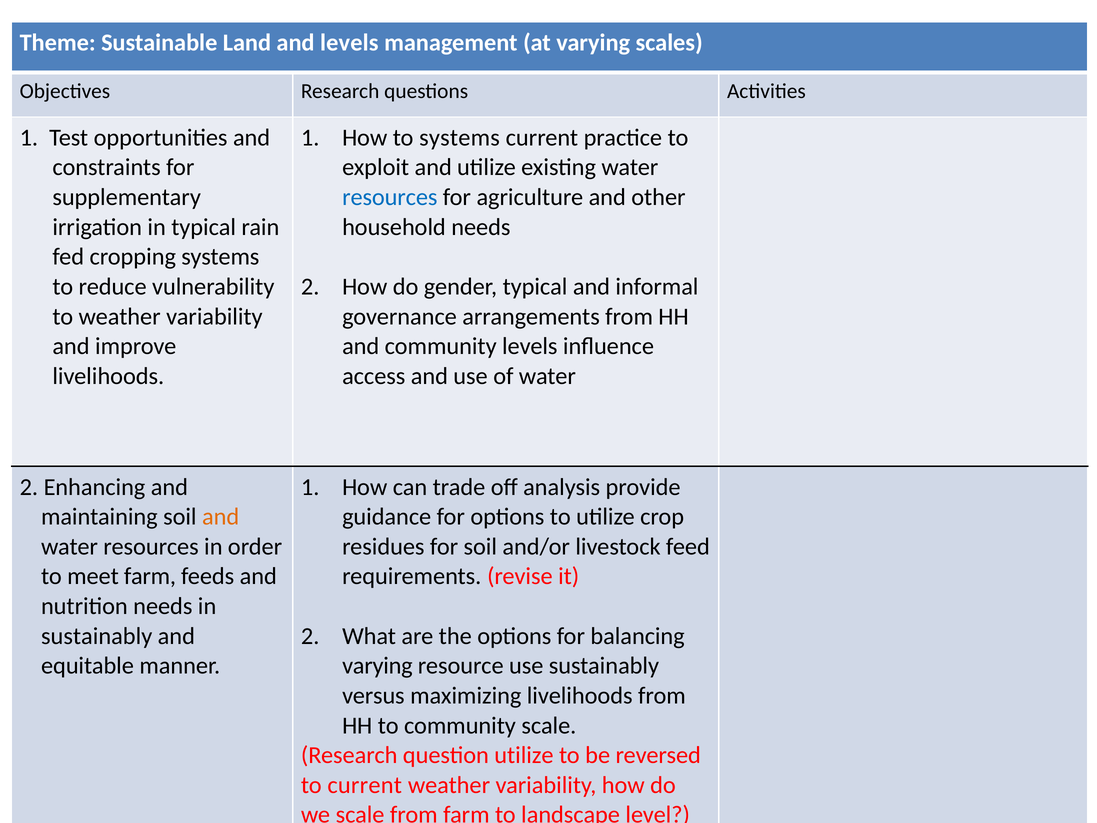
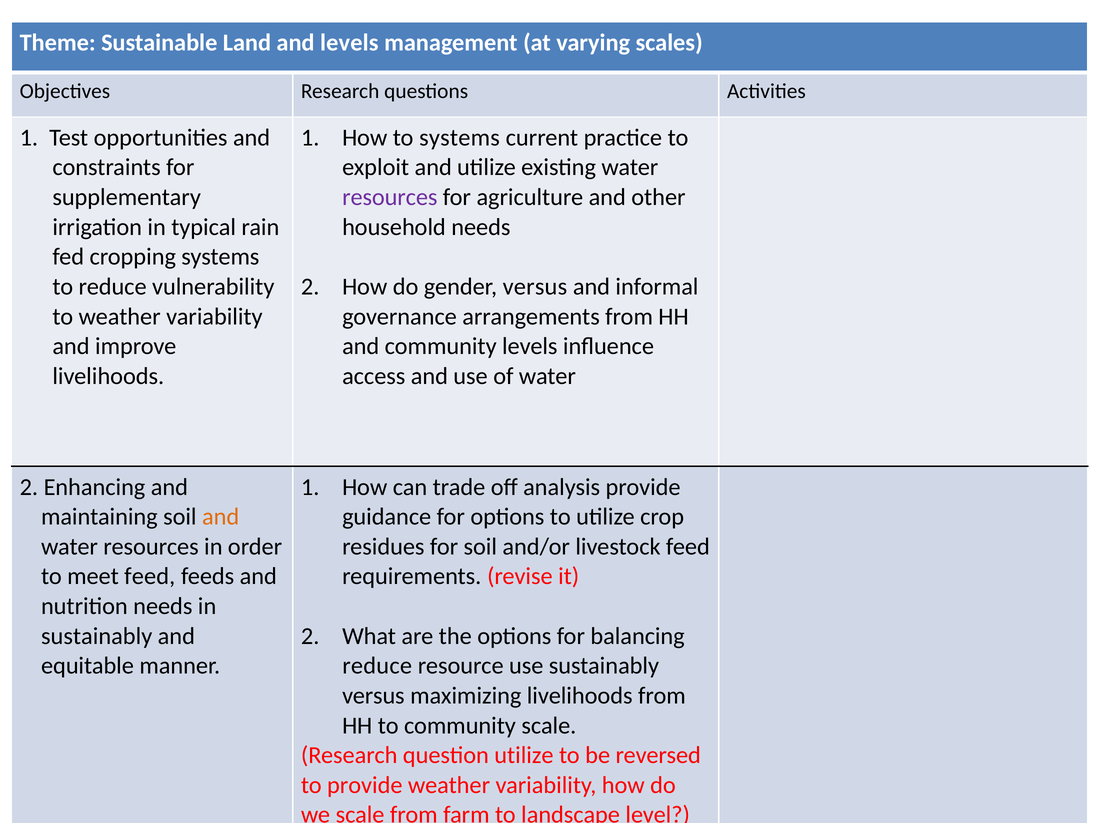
resources at (390, 197) colour: blue -> purple
gender typical: typical -> versus
meet farm: farm -> feed
varying at (377, 666): varying -> reduce
to current: current -> provide
